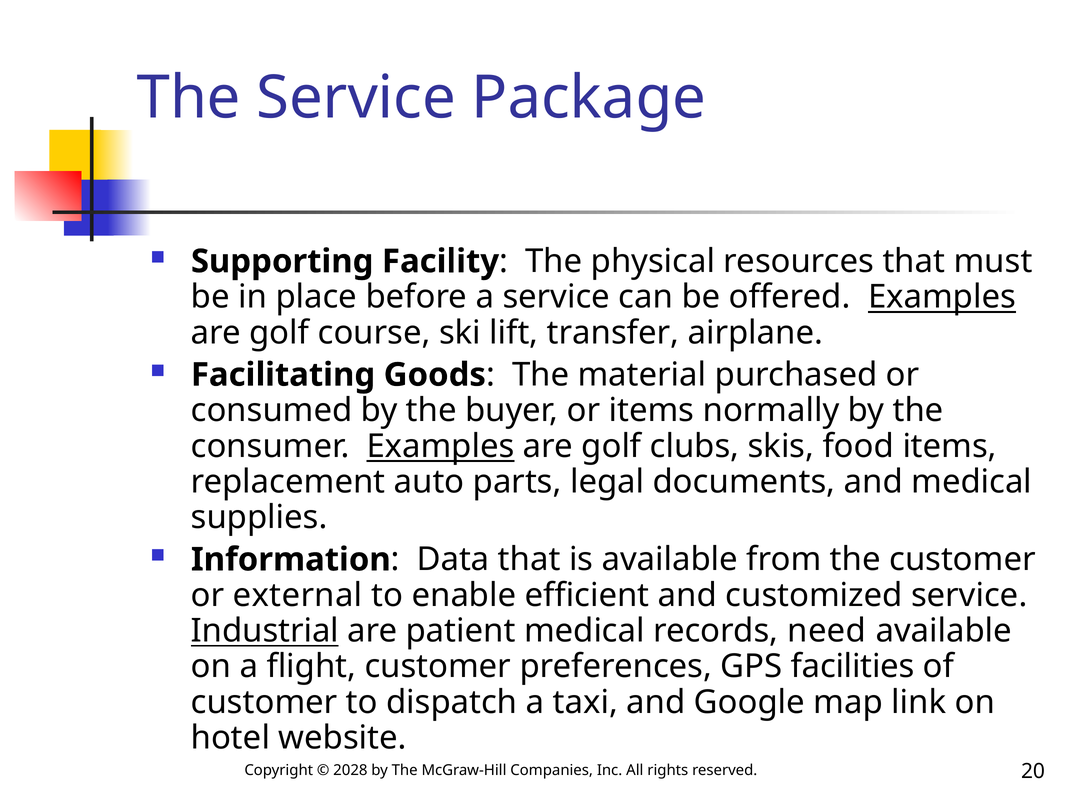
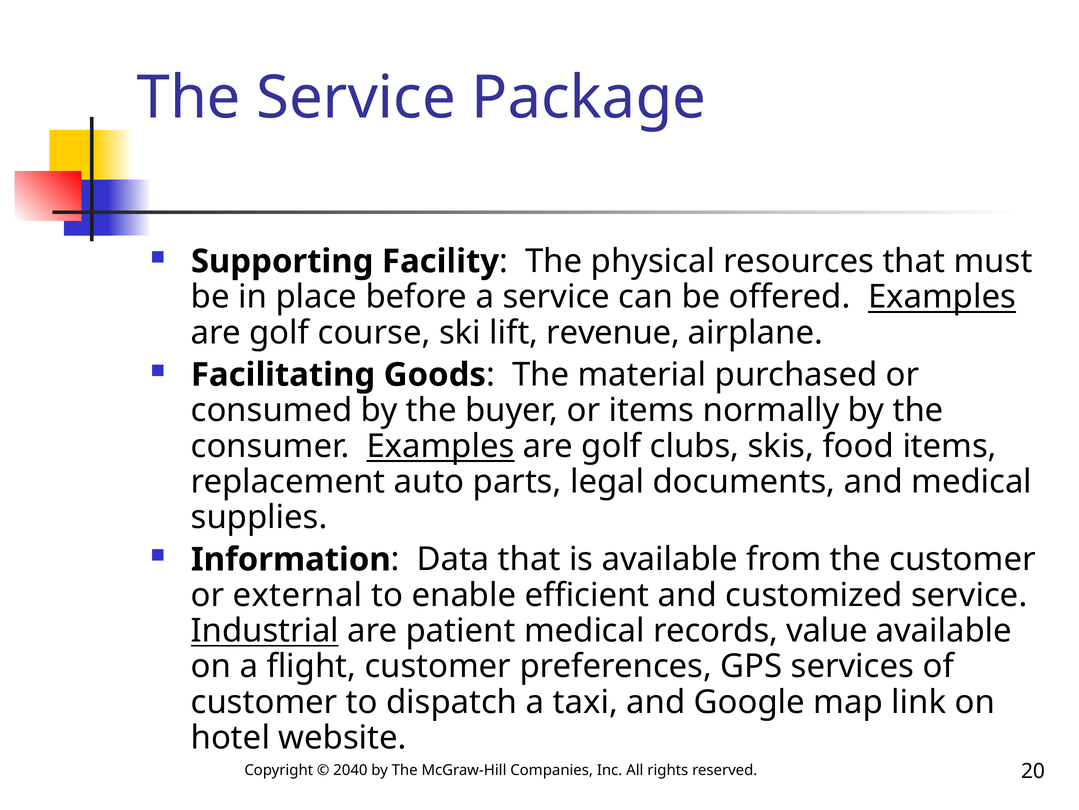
transfer: transfer -> revenue
need: need -> value
facilities: facilities -> services
2028: 2028 -> 2040
